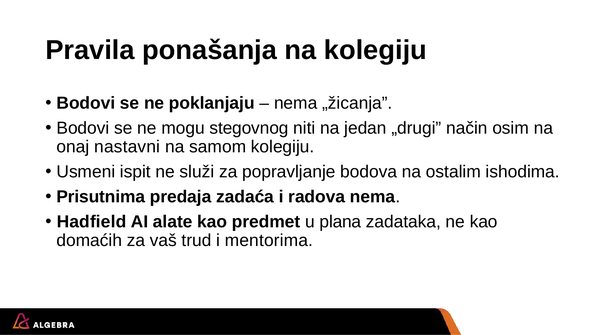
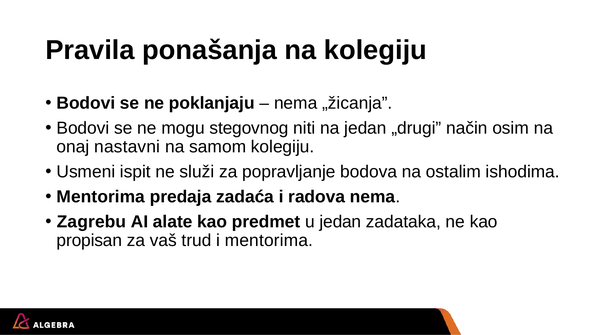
Prisutnima at (101, 197): Prisutnima -> Mentorima
Hadfield: Hadfield -> Zagrebu
u plana: plana -> jedan
domaćih: domaćih -> propisan
